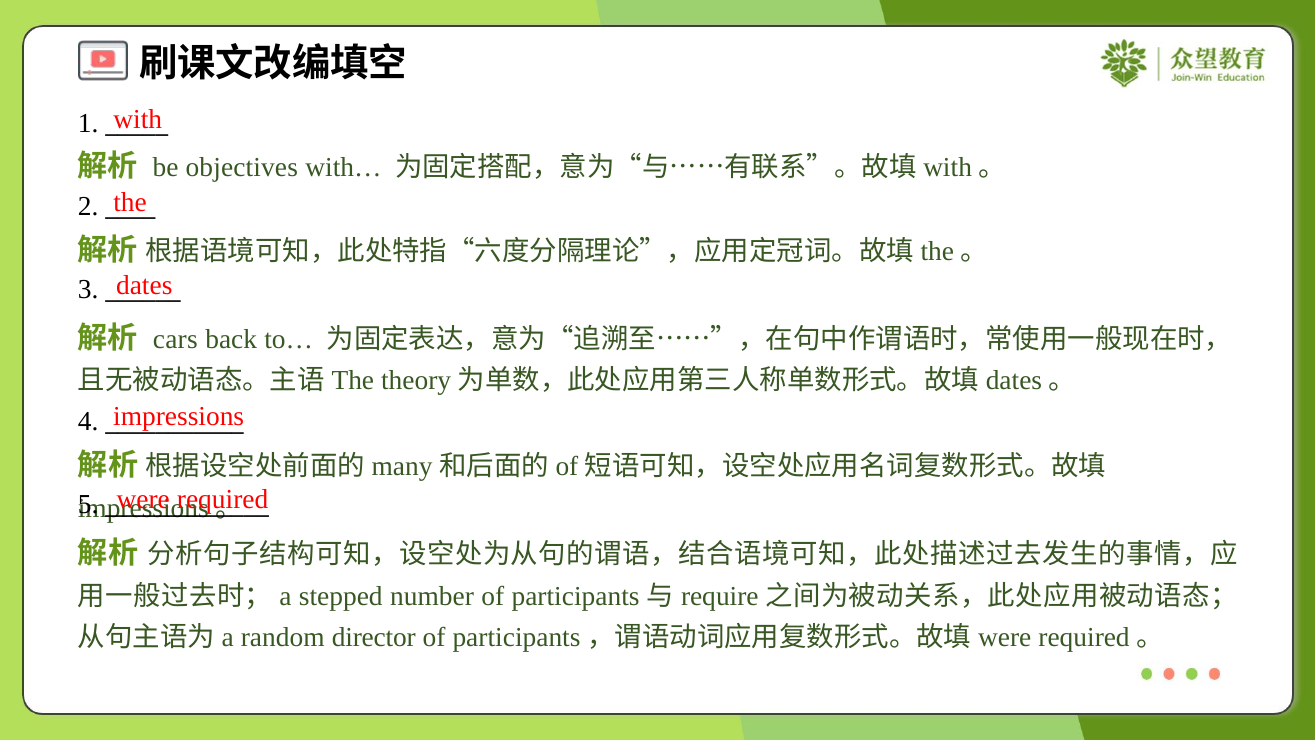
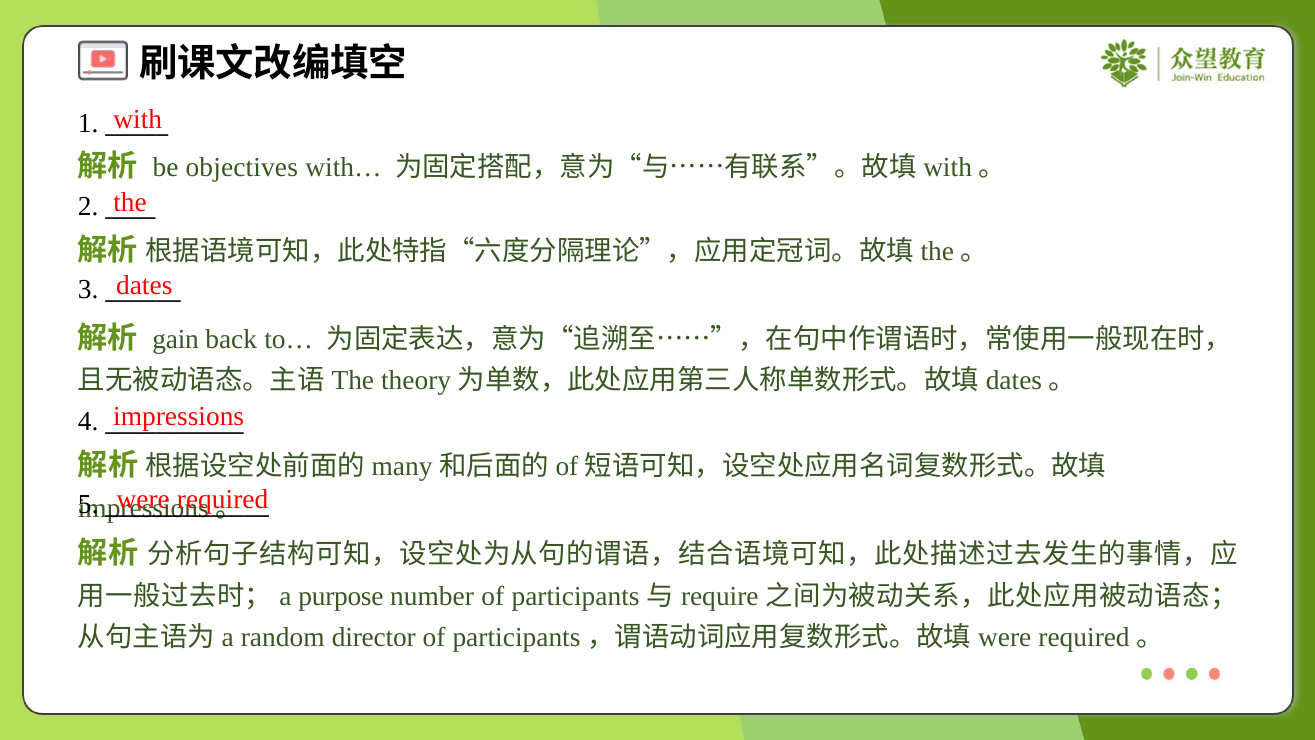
cars: cars -> gain
stepped: stepped -> purpose
